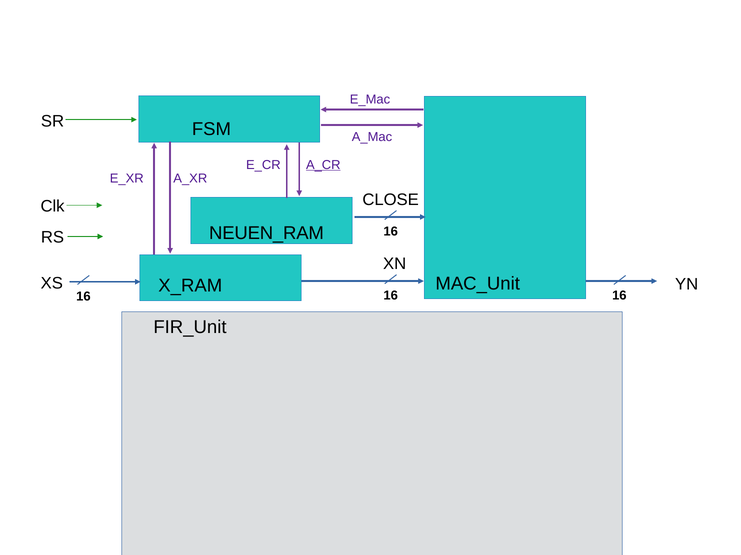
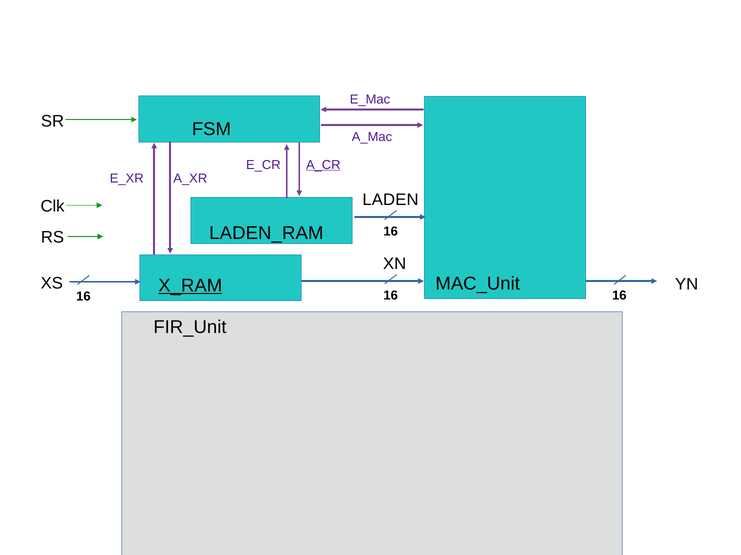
CLOSE: CLOSE -> LADEN
NEUEN_RAM: NEUEN_RAM -> LADEN_RAM
X_RAM underline: none -> present
